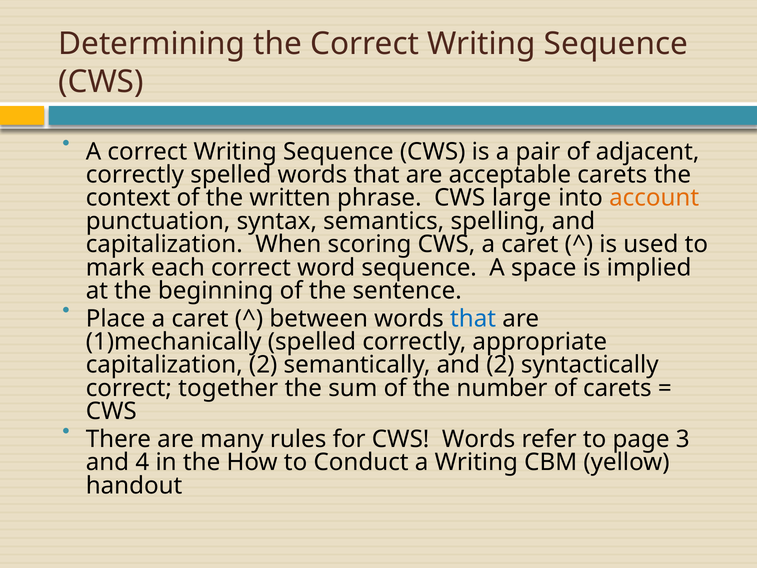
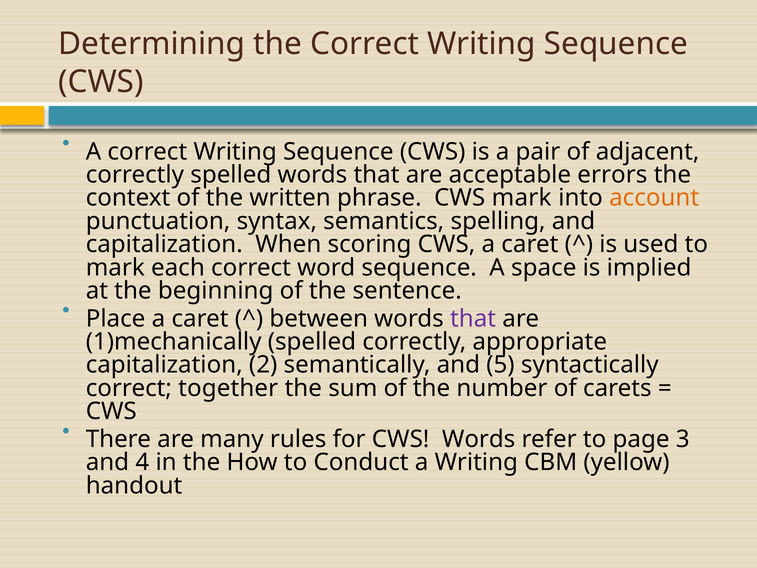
acceptable carets: carets -> errors
CWS large: large -> mark
that at (473, 318) colour: blue -> purple
and 2: 2 -> 5
